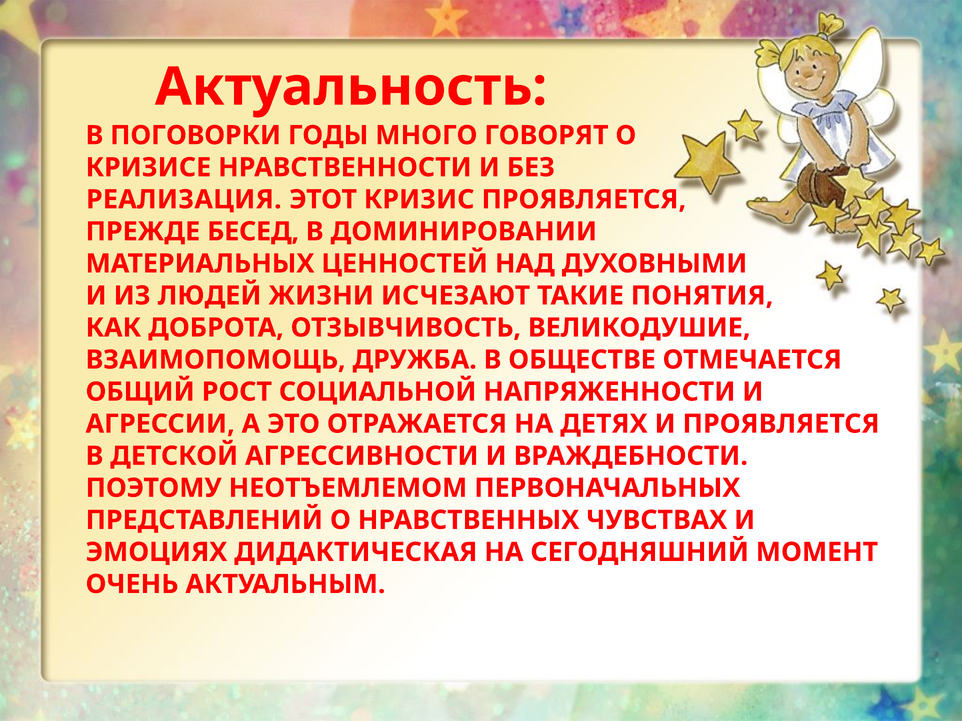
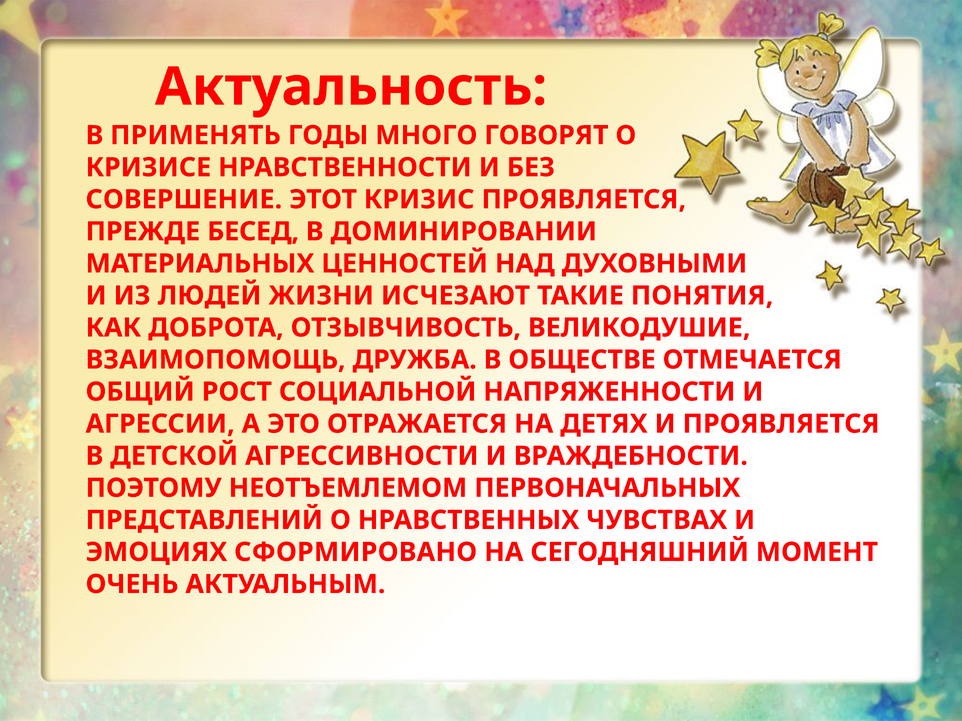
ПОГОВОРКИ: ПОГОВОРКИ -> ПРИМЕНЯТЬ
РЕАЛИЗАЦИЯ: РЕАЛИЗАЦИЯ -> СОВЕРШЕНИЕ
ДИДАКТИЧЕСКАЯ: ДИДАКТИЧЕСКАЯ -> СФОРМИРОВАНО
